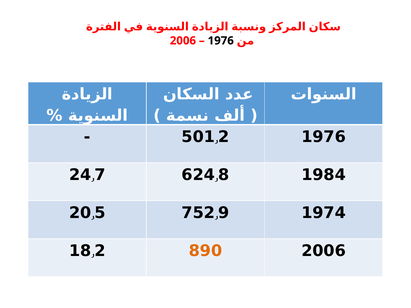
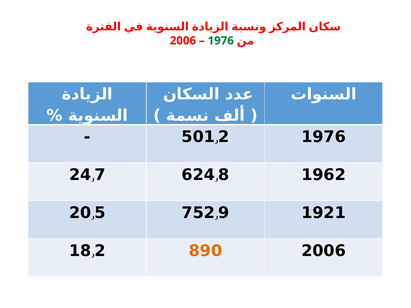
1976 at (221, 41) colour: black -> green
1984: 1984 -> 1962
1974: 1974 -> 1921
